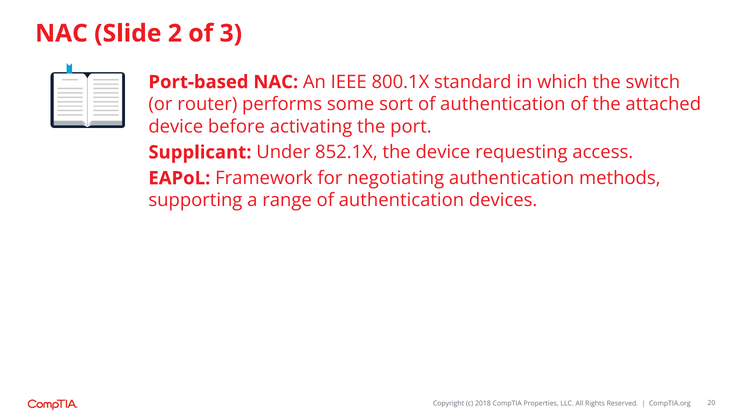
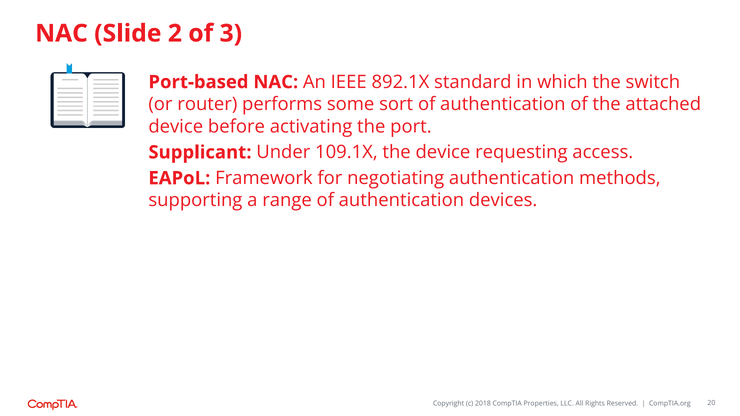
800.1X: 800.1X -> 892.1X
852.1X: 852.1X -> 109.1X
